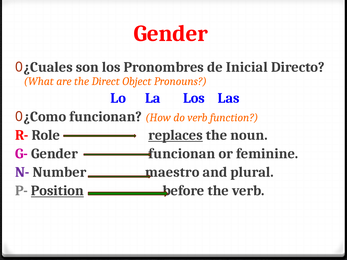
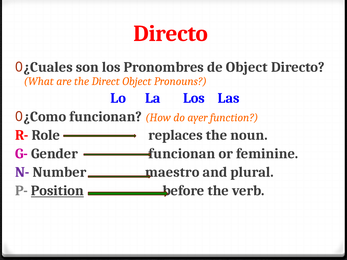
Gender at (171, 33): Gender -> Directo
de Inicial: Inicial -> Object
do verb: verb -> ayer
replaces underline: present -> none
